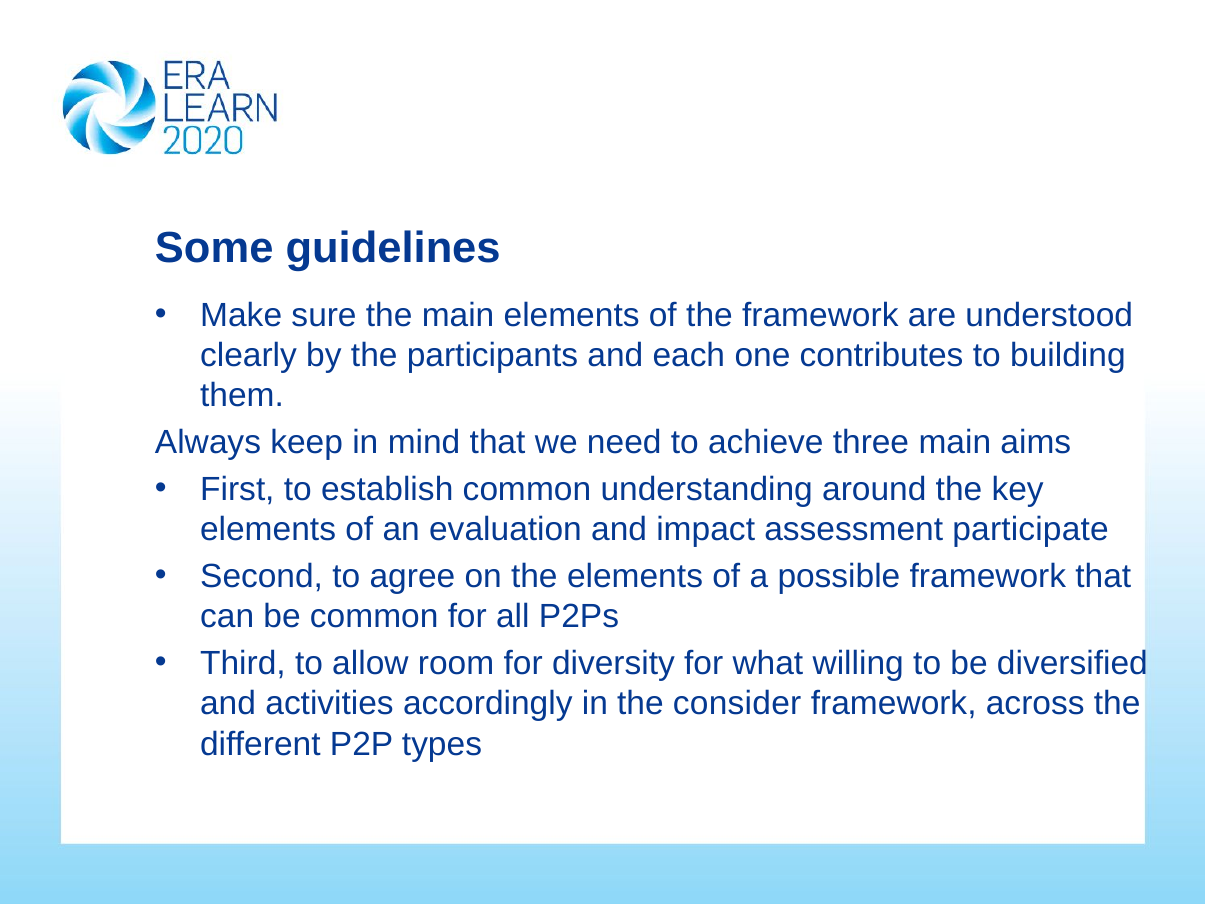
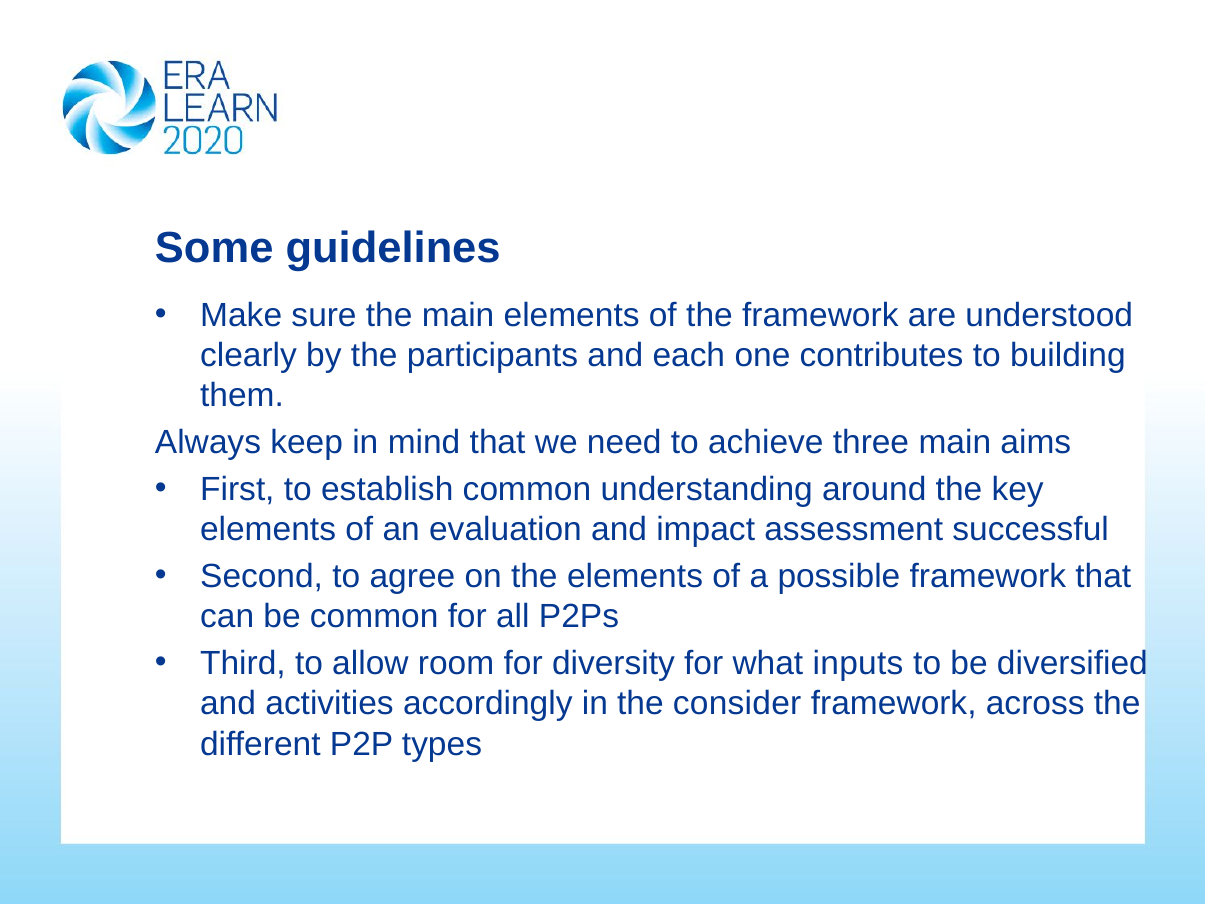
participate: participate -> successful
willing: willing -> inputs
